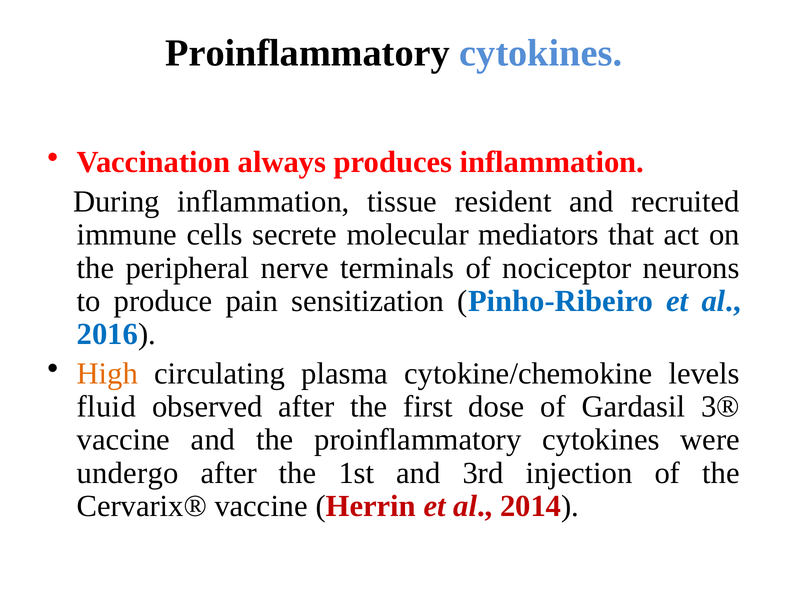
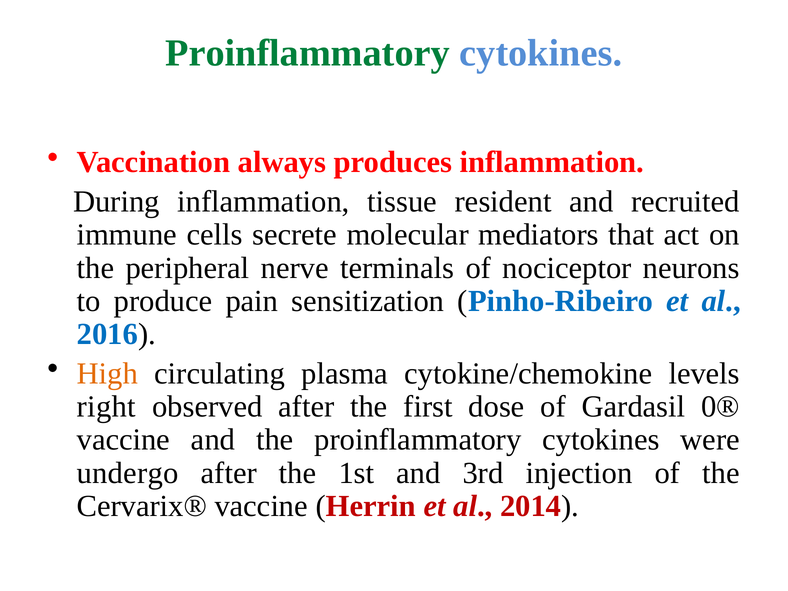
Proinflammatory at (308, 53) colour: black -> green
fluid: fluid -> right
3®: 3® -> 0®
